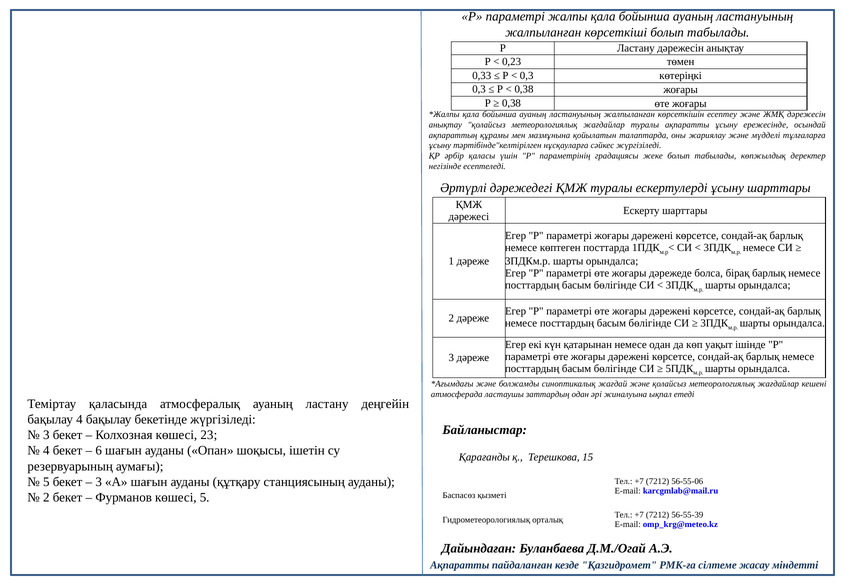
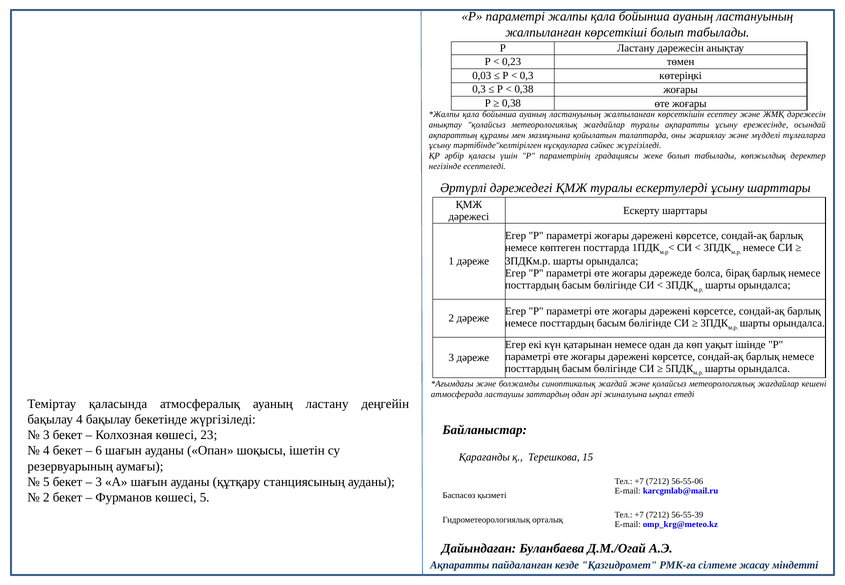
0,33: 0,33 -> 0,03
